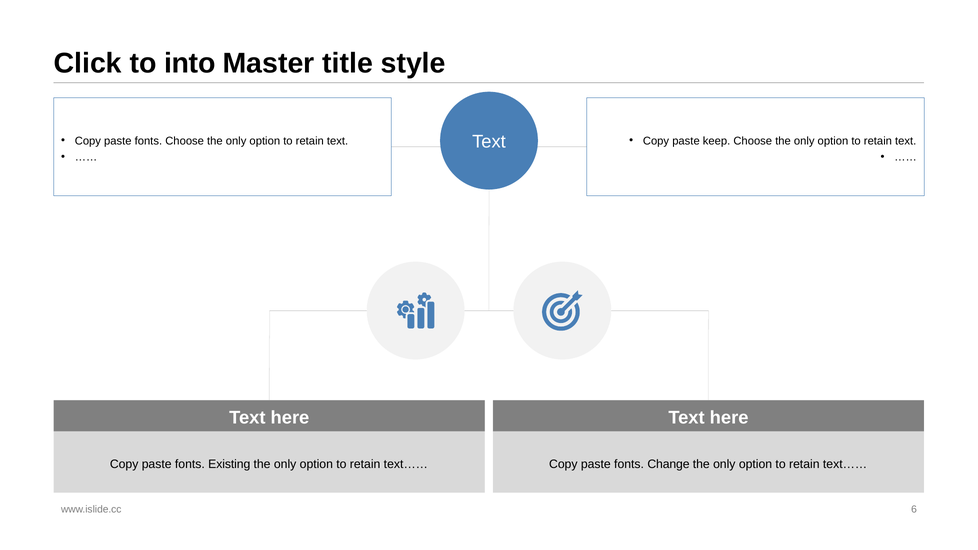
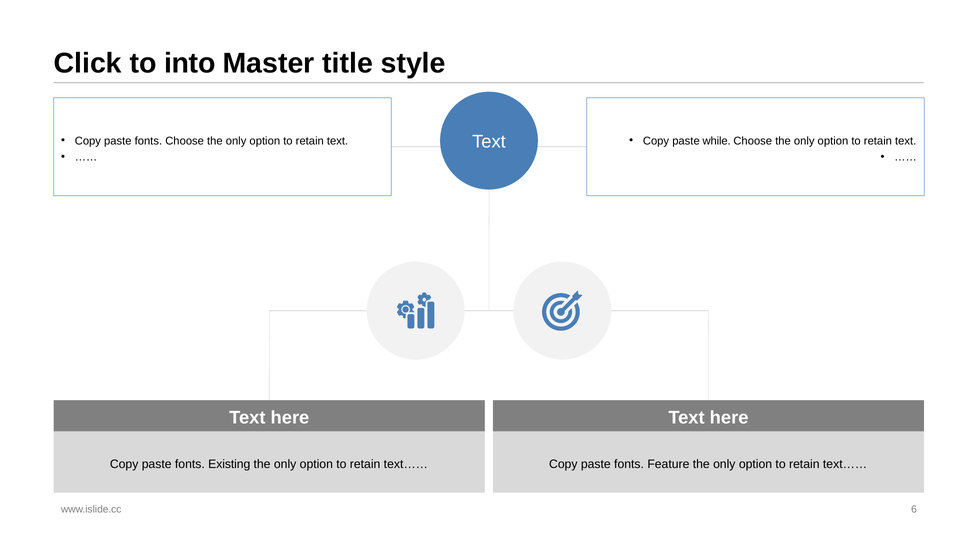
keep: keep -> while
Change: Change -> Feature
